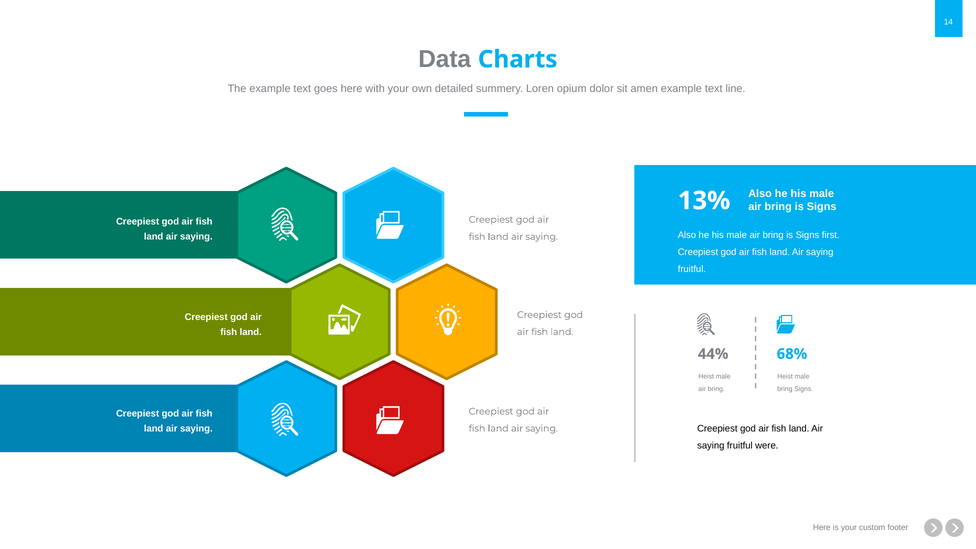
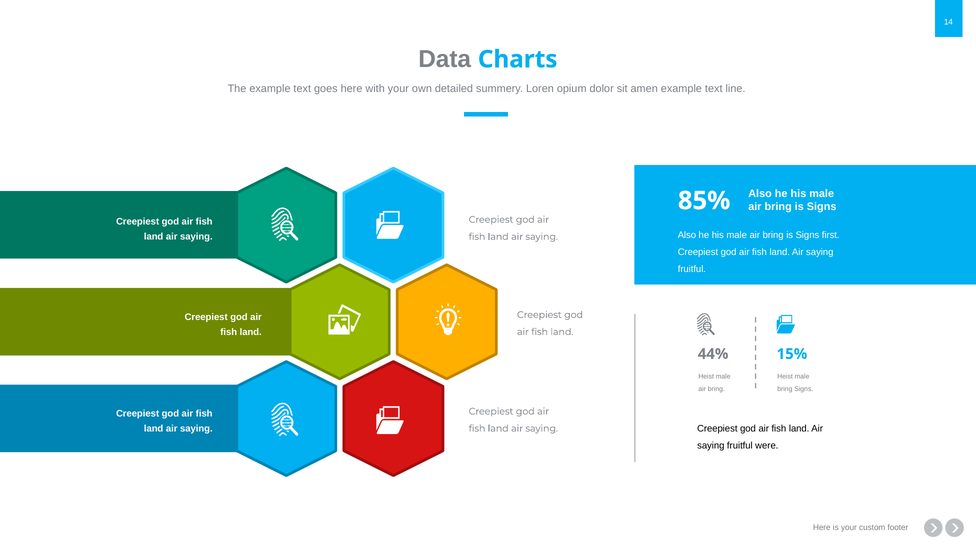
13%: 13% -> 85%
68%: 68% -> 15%
